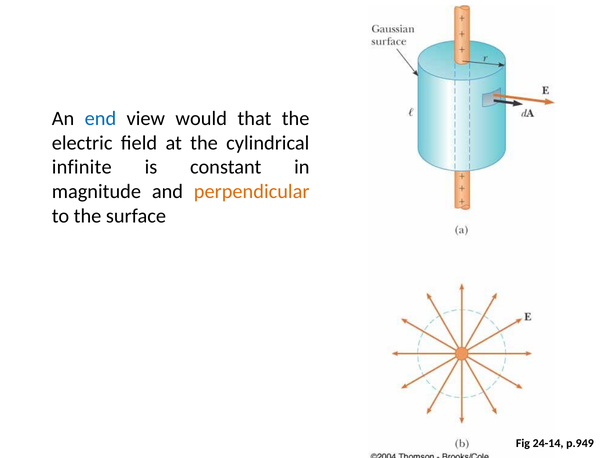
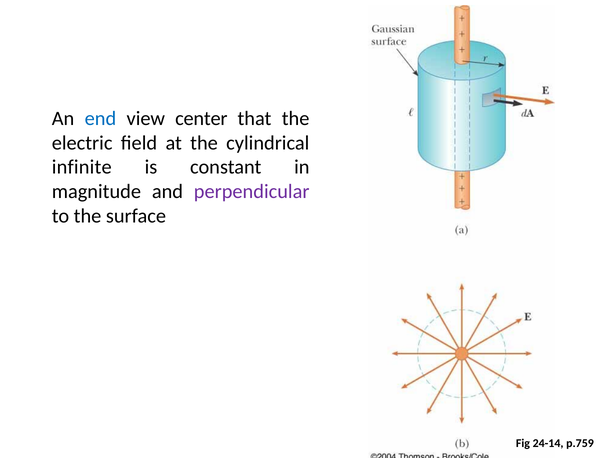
would: would -> center
perpendicular colour: orange -> purple
p.949: p.949 -> p.759
